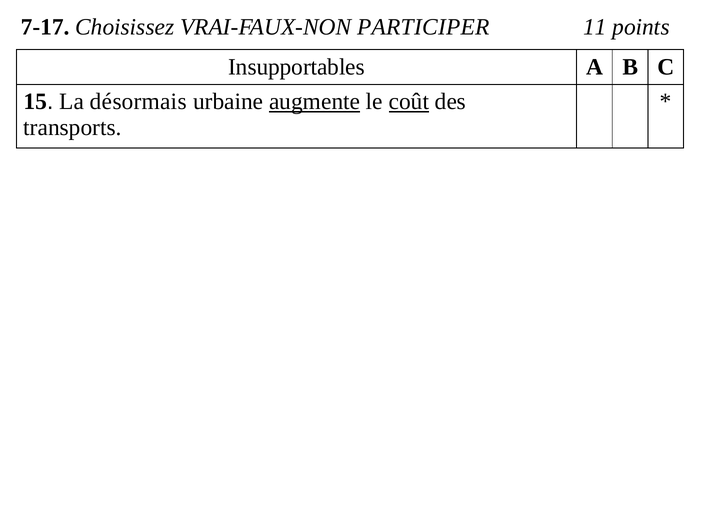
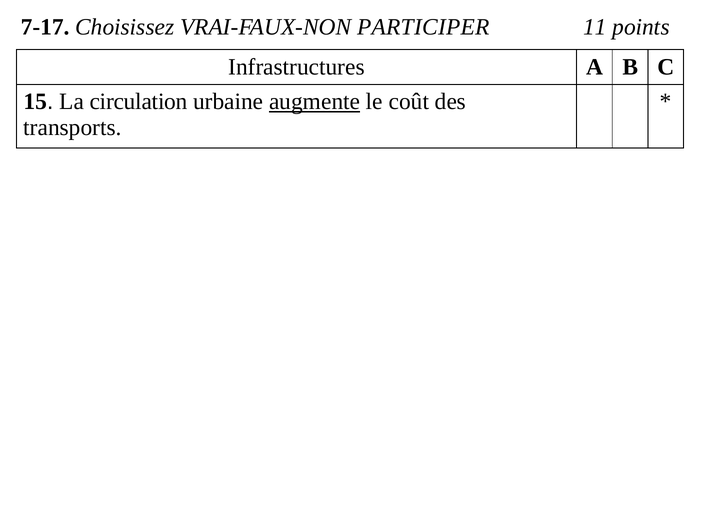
Insupportables: Insupportables -> Infrastructures
désormais: désormais -> circulation
coût underline: present -> none
